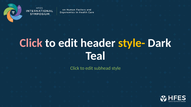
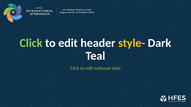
Click at (31, 43) colour: pink -> light green
